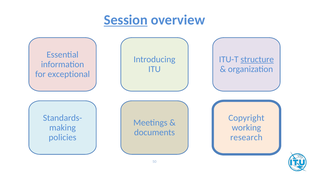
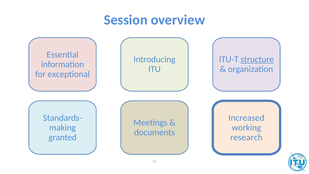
Session underline: present -> none
Copyright: Copyright -> Increased
policies: policies -> granted
